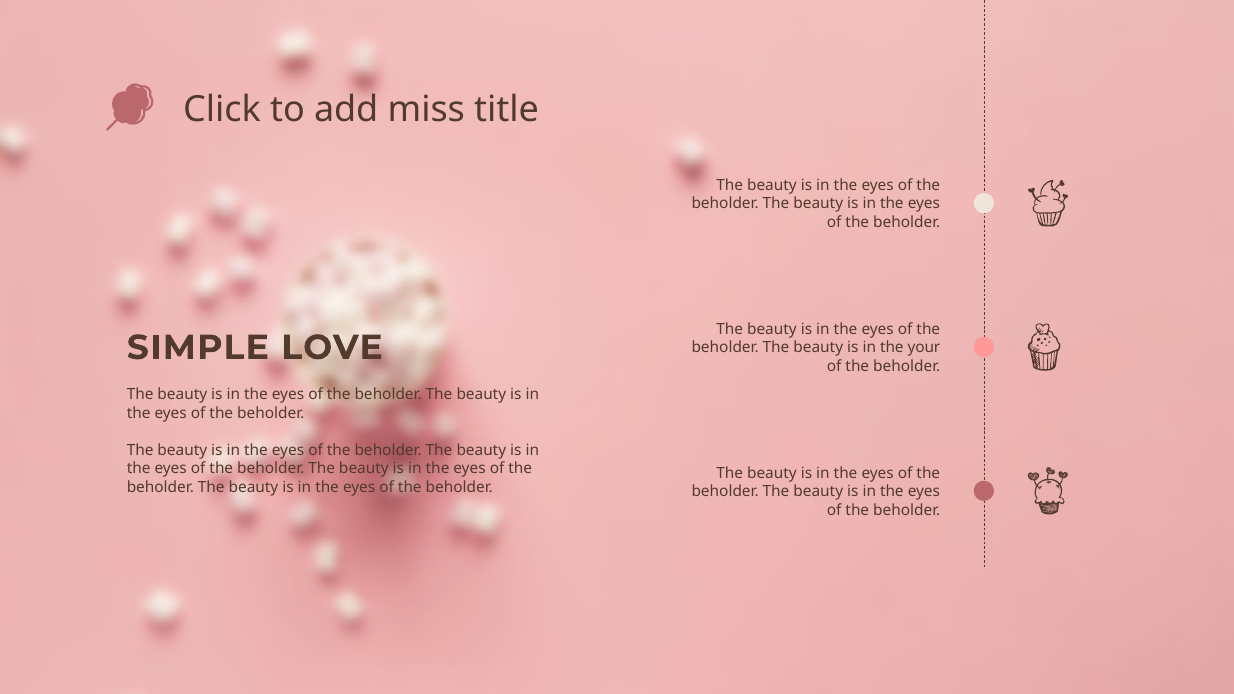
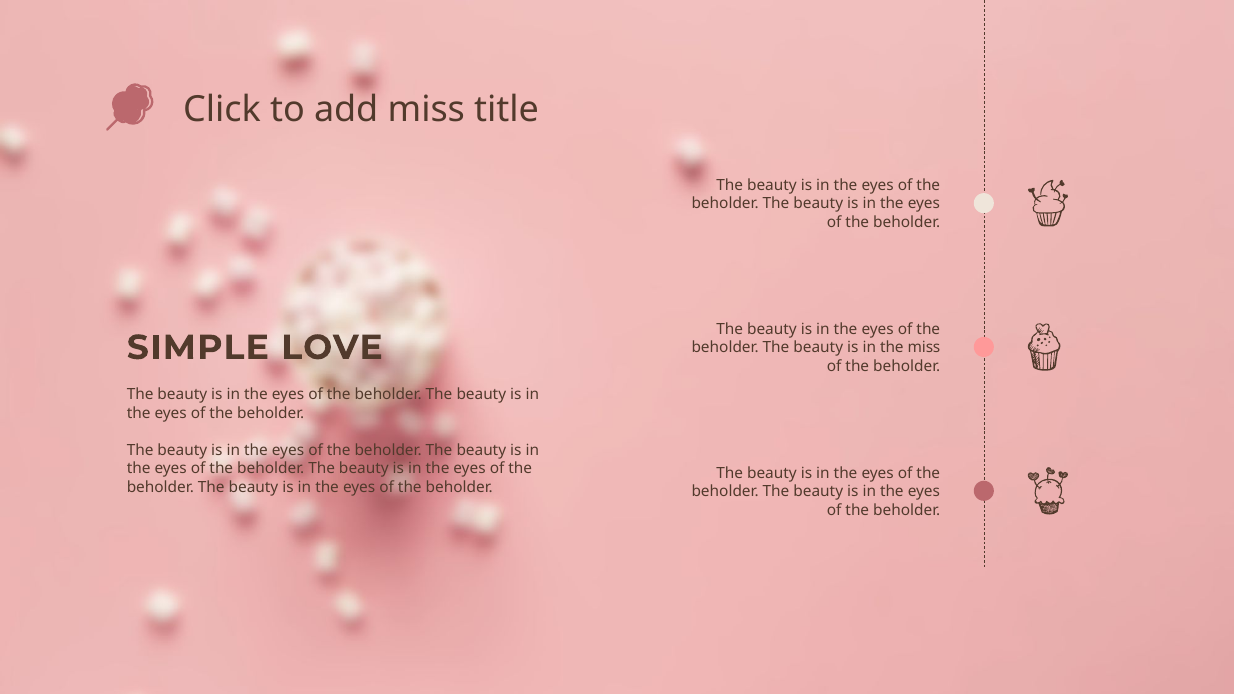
the your: your -> miss
